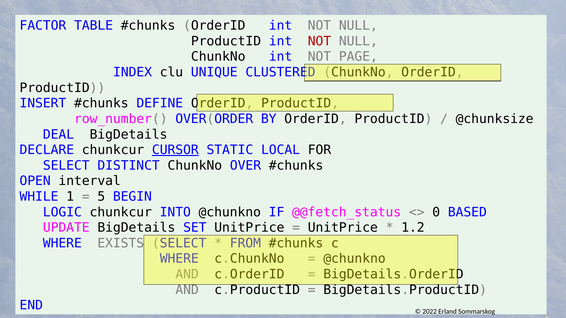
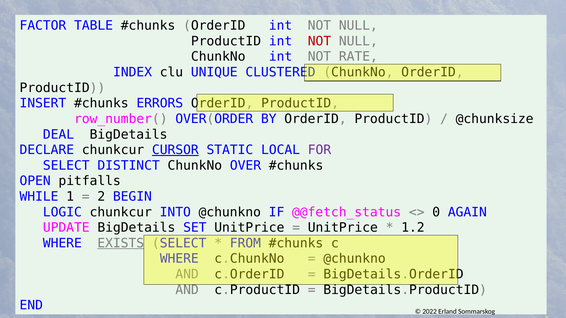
PAGE: PAGE -> RATE
DEFINE: DEFINE -> ERRORS
FOR colour: black -> purple
interval: interval -> pitfalls
5: 5 -> 2
BASED: BASED -> AGAIN
EXISTS underline: none -> present
